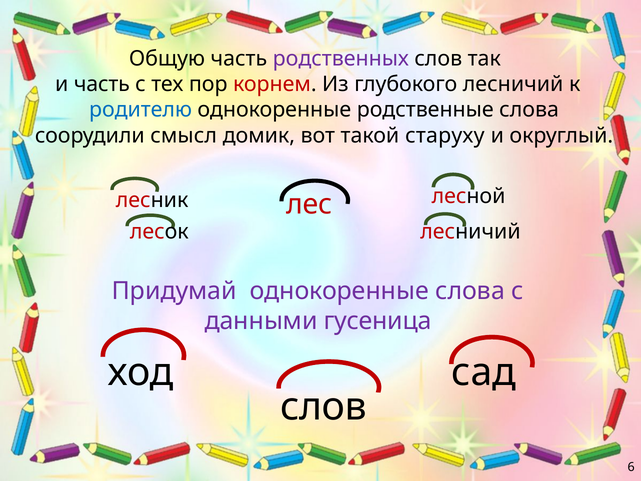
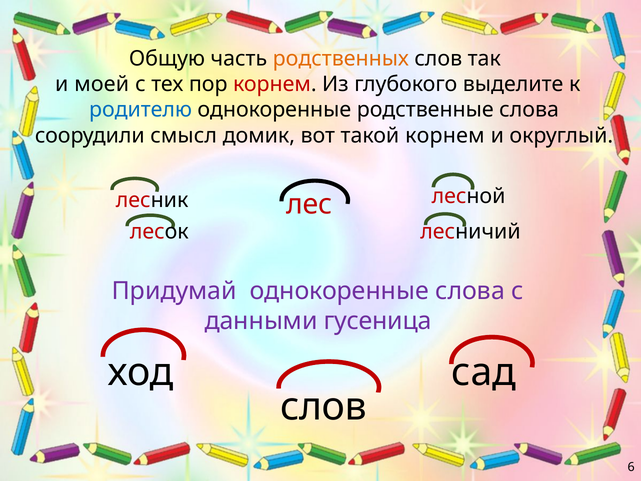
родственных colour: purple -> orange
и часть: часть -> моей
глубокого лесничий: лесничий -> выделите
такой старуху: старуху -> корнем
